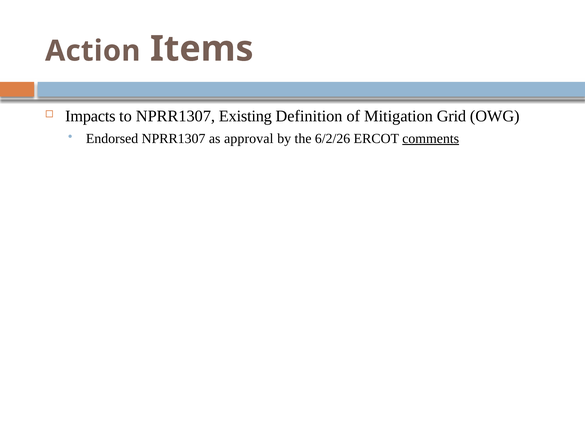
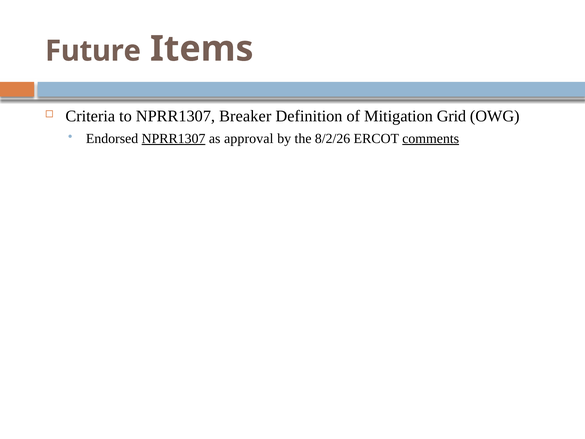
Action: Action -> Future
Impacts: Impacts -> Criteria
Existing: Existing -> Breaker
NPRR1307 at (174, 139) underline: none -> present
6/2/26: 6/2/26 -> 8/2/26
